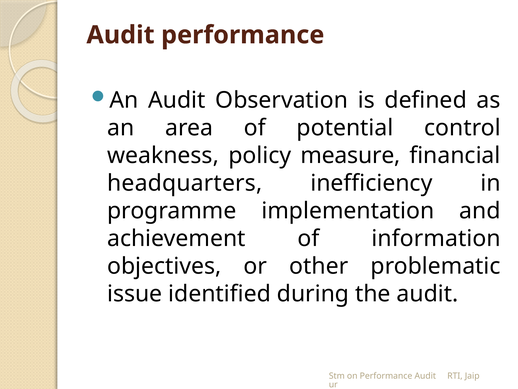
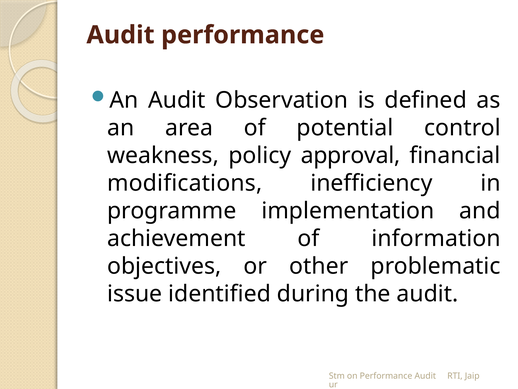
measure: measure -> approval
headquarters: headquarters -> modifications
